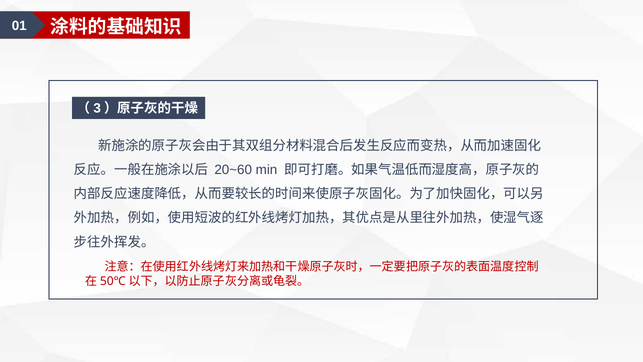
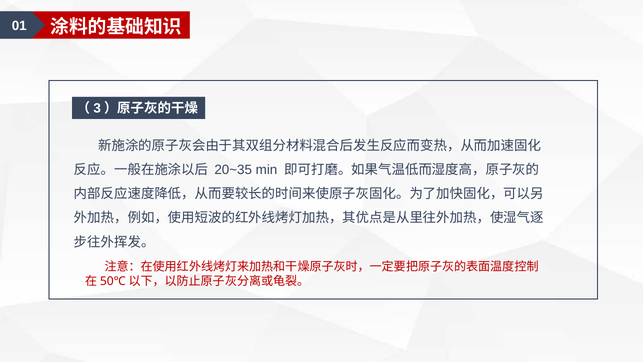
20~60: 20~60 -> 20~35
